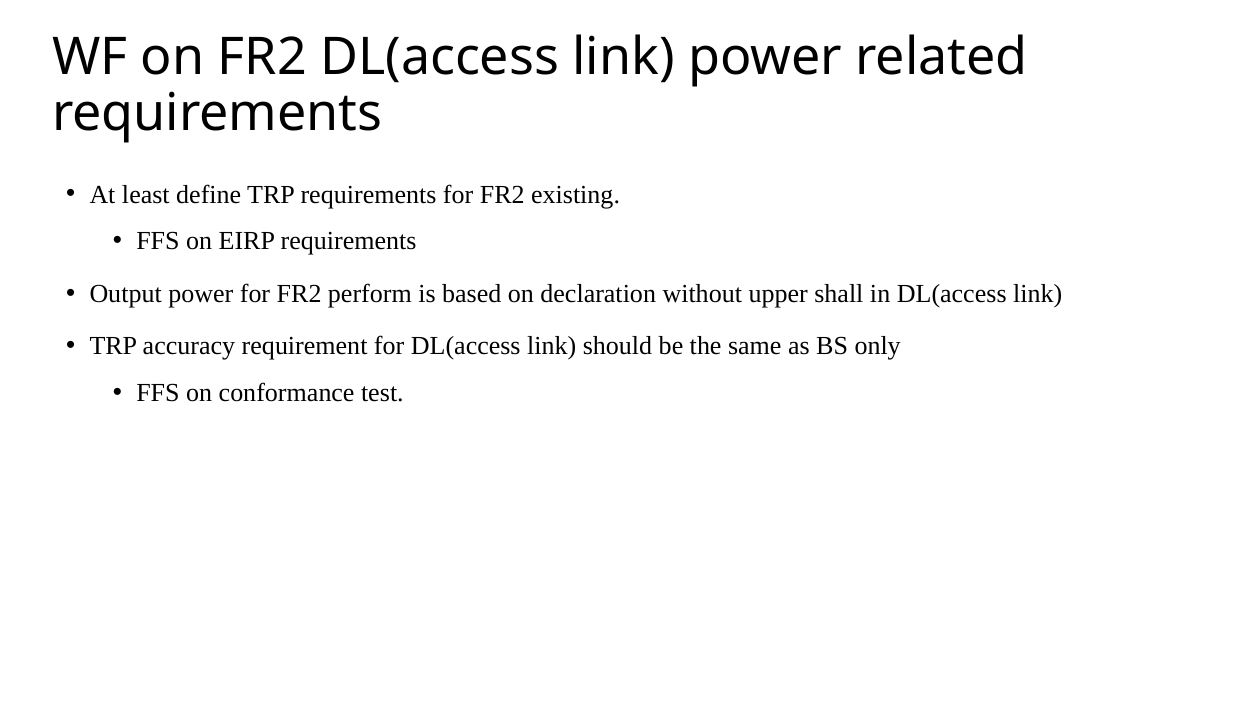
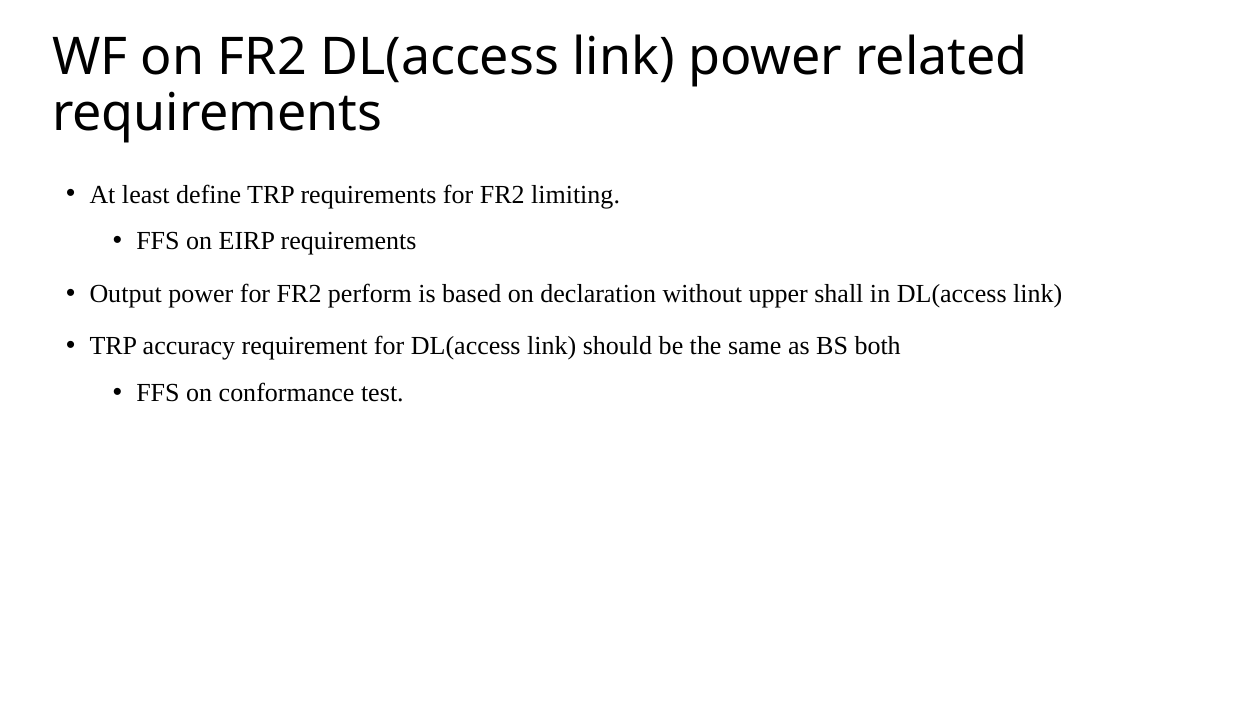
existing: existing -> limiting
only: only -> both
